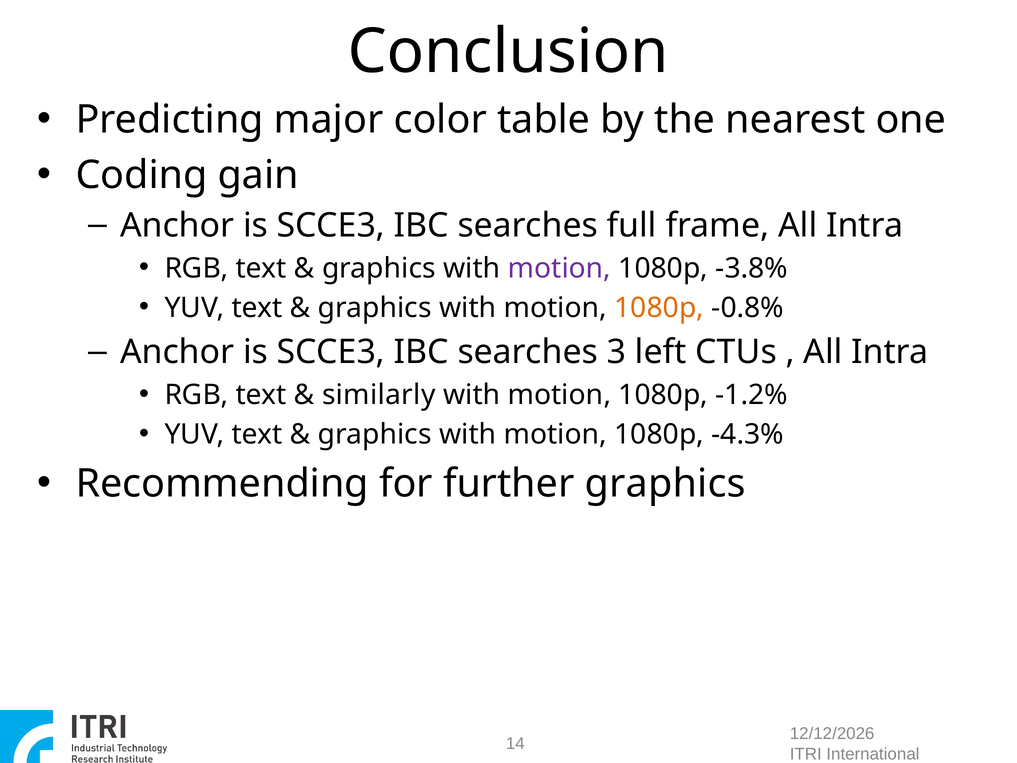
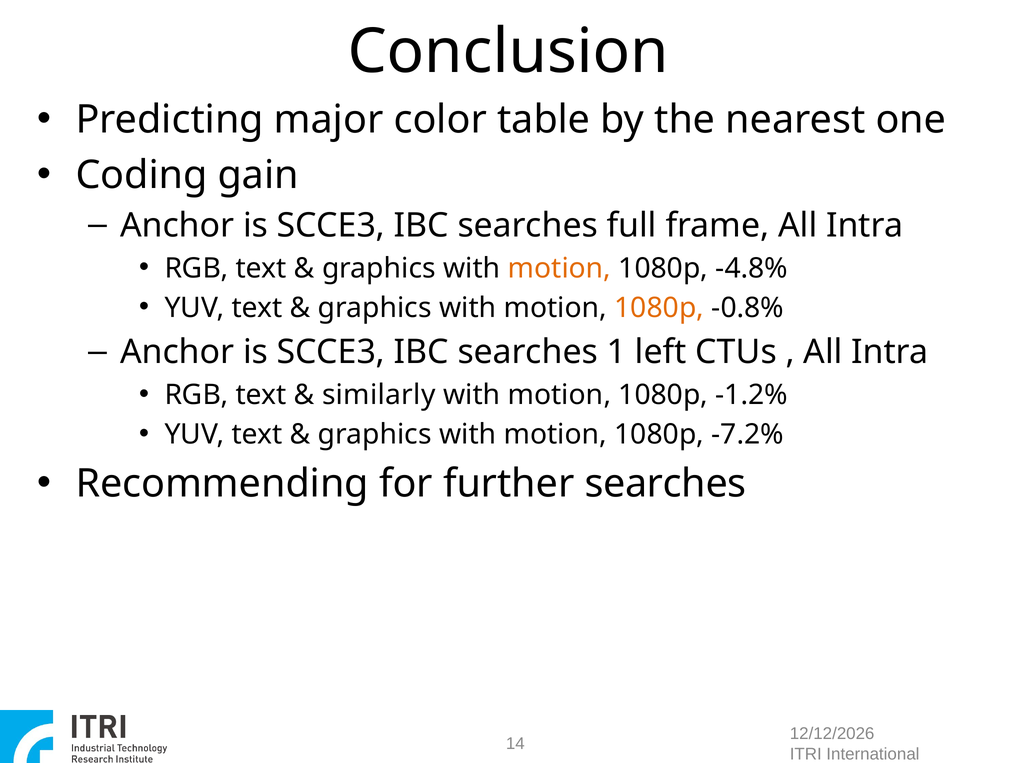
motion at (559, 268) colour: purple -> orange
-3.8%: -3.8% -> -4.8%
3: 3 -> 1
-4.3%: -4.3% -> -7.2%
further graphics: graphics -> searches
